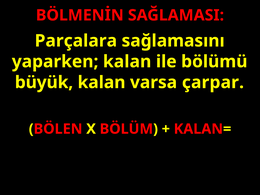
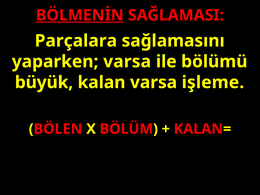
BÖLMENİN underline: none -> present
yaparken kalan: kalan -> varsa
çarpar: çarpar -> işleme
